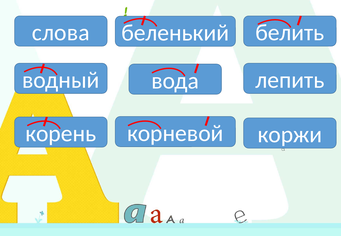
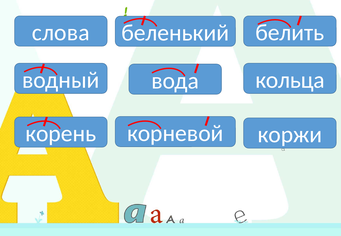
лепить: лепить -> кольца
